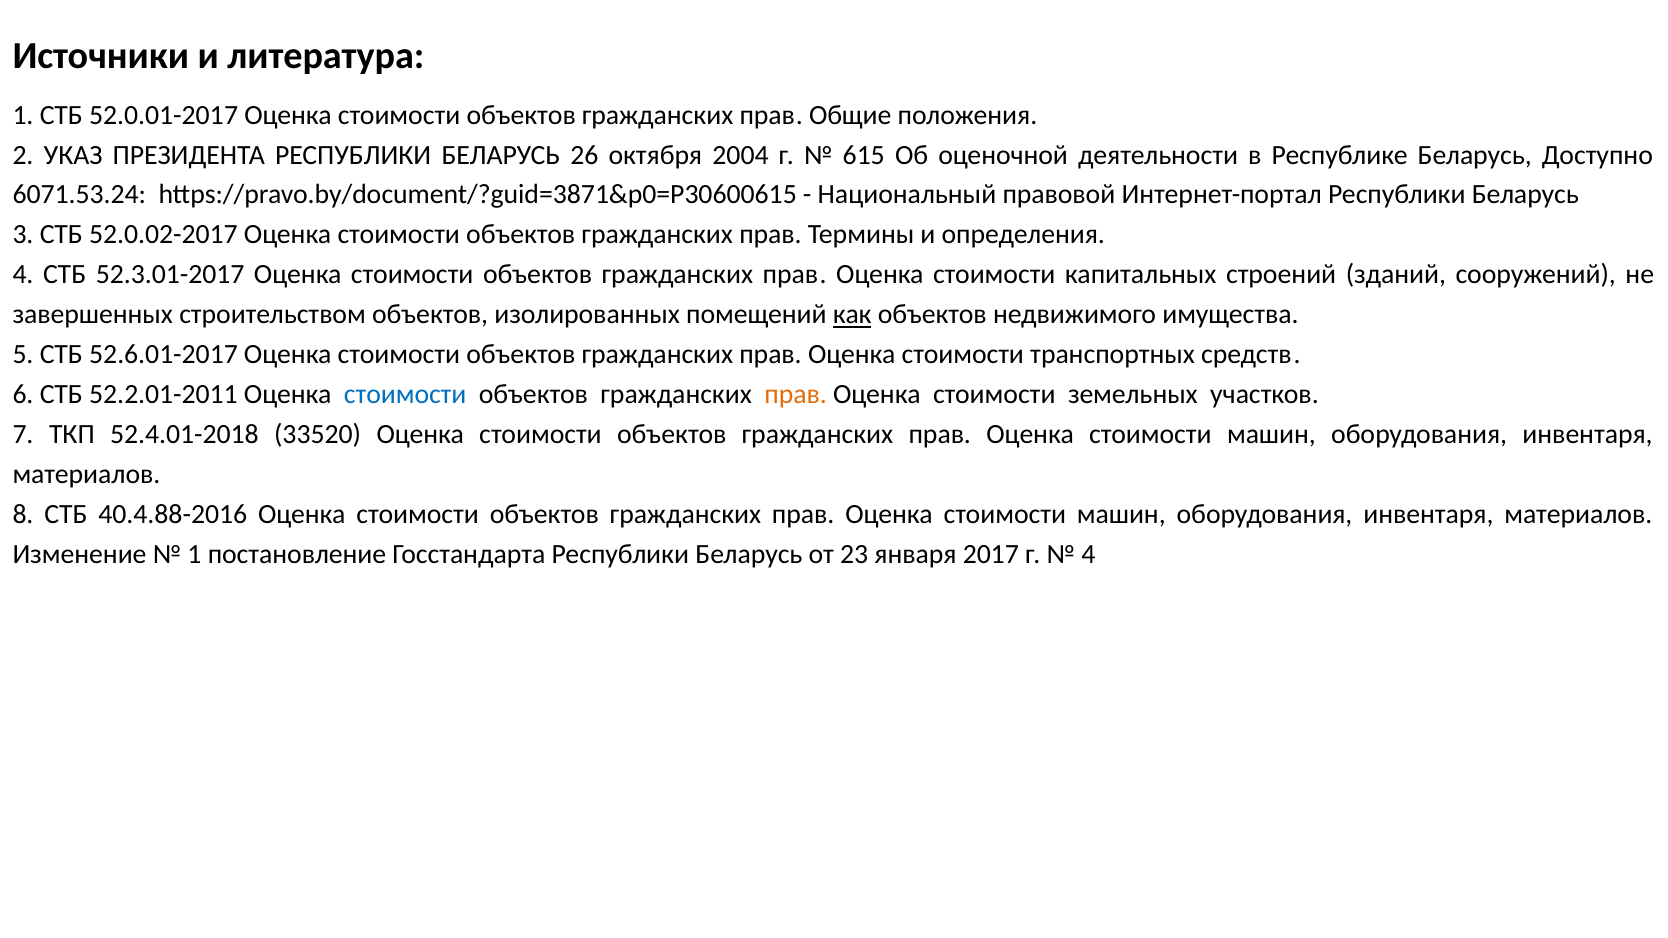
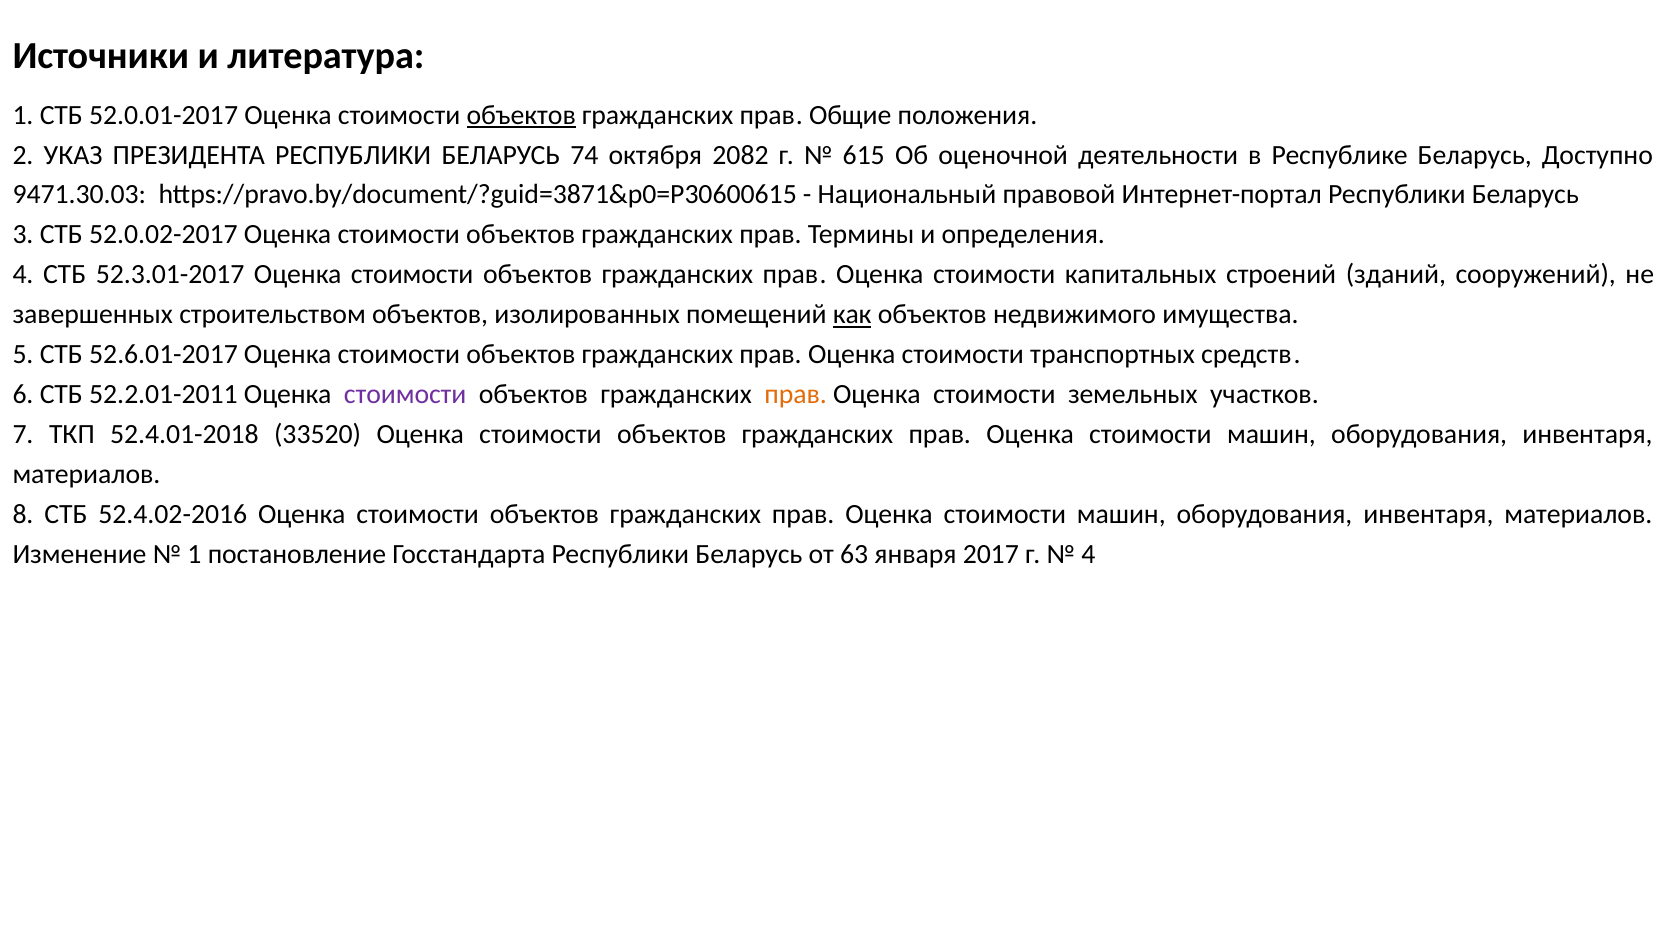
объектов at (521, 115) underline: none -> present
26: 26 -> 74
2004: 2004 -> 2082
6071.53.24: 6071.53.24 -> 9471.30.03
стоимости at (405, 395) colour: blue -> purple
40.4.88-2016: 40.4.88-2016 -> 52.4.02-2016
23: 23 -> 63
